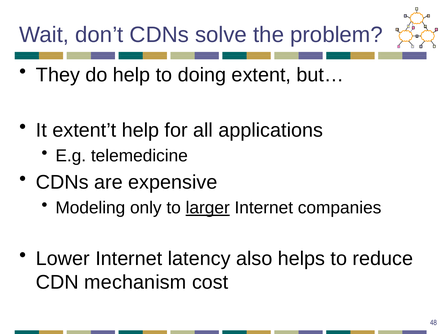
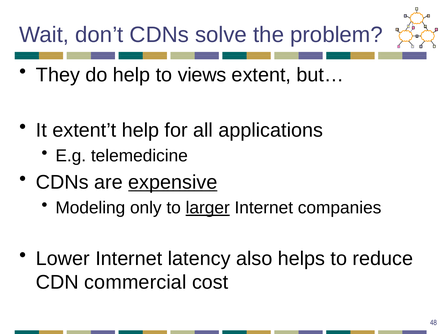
doing: doing -> views
expensive underline: none -> present
mechanism: mechanism -> commercial
